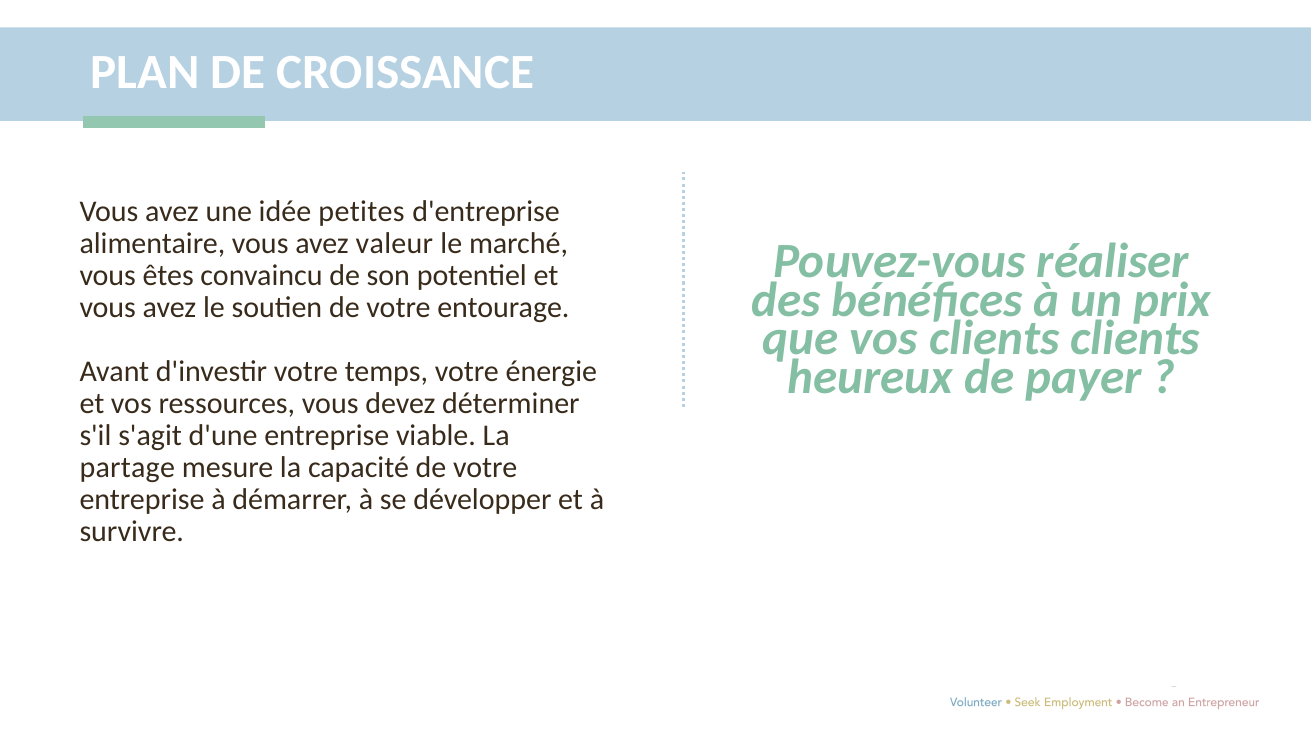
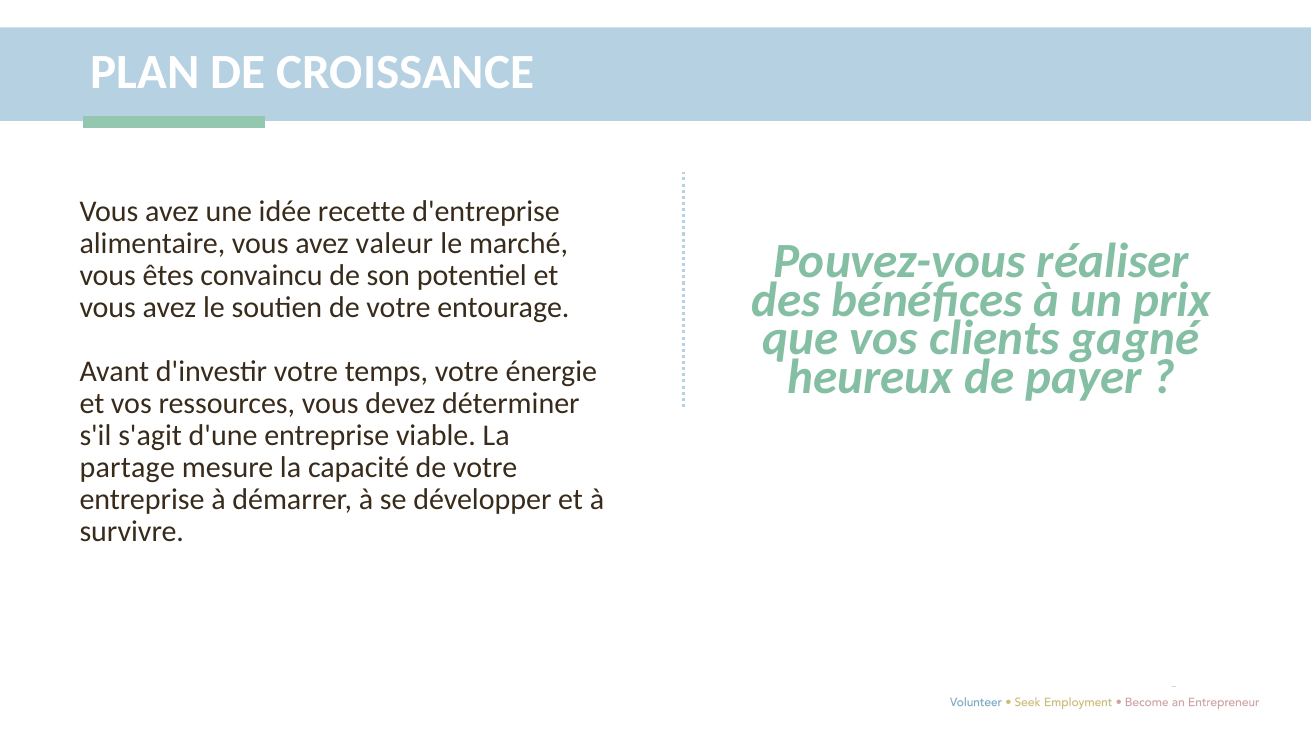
petites: petites -> recette
clients clients: clients -> gagné
